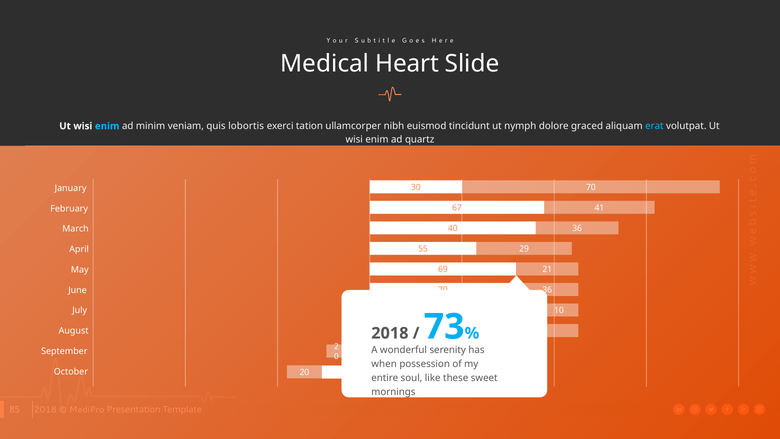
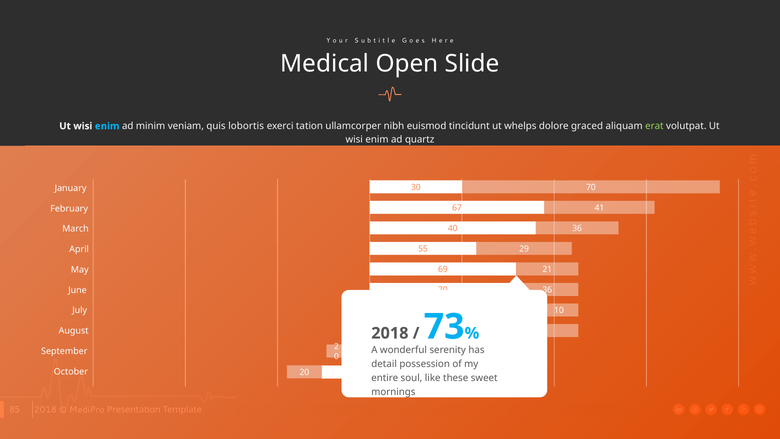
Heart: Heart -> Open
nymph: nymph -> whelps
erat colour: light blue -> light green
when: when -> detail
